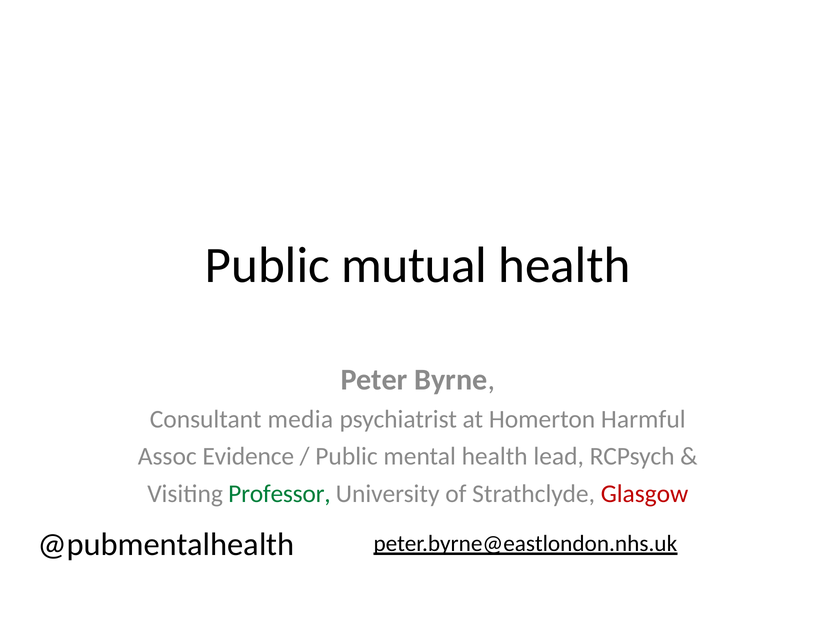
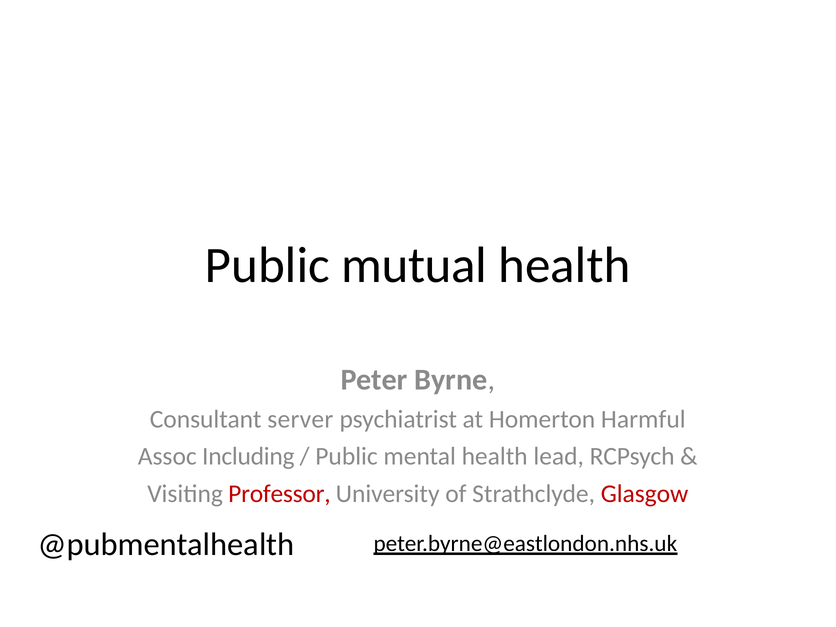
media: media -> server
Evidence: Evidence -> Including
Professor colour: green -> red
